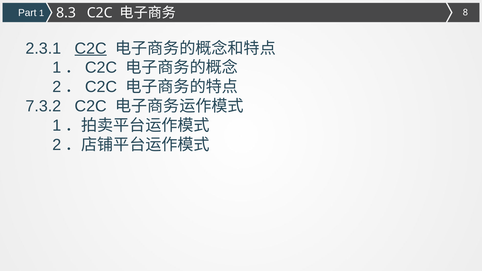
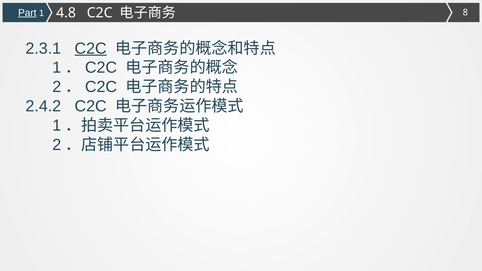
Part underline: none -> present
8.3: 8.3 -> 4.8
7.3.2: 7.3.2 -> 2.4.2
